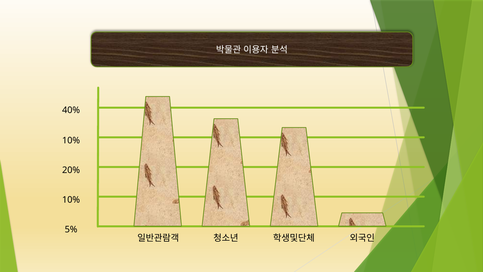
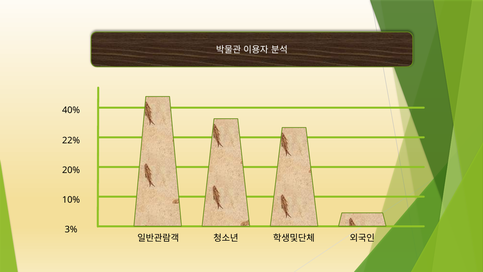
10% at (71, 140): 10% -> 22%
5%: 5% -> 3%
